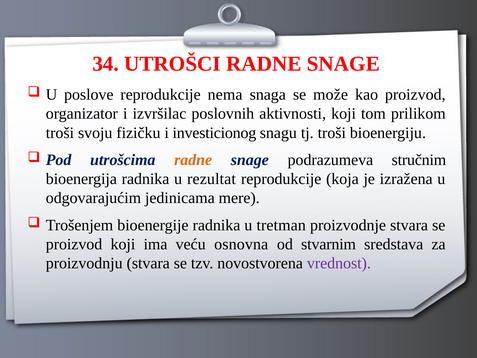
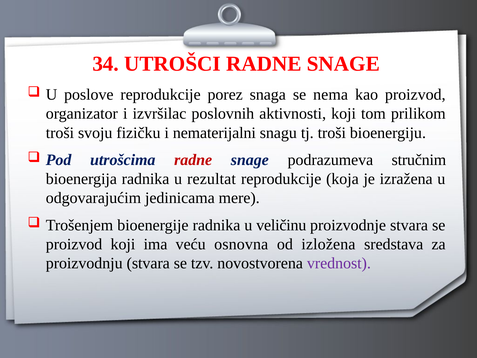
nema: nema -> porez
može: može -> nema
investicionog: investicionog -> nematerijalni
radne at (193, 160) colour: orange -> red
tretman: tretman -> veličinu
stvarnim: stvarnim -> izložena
